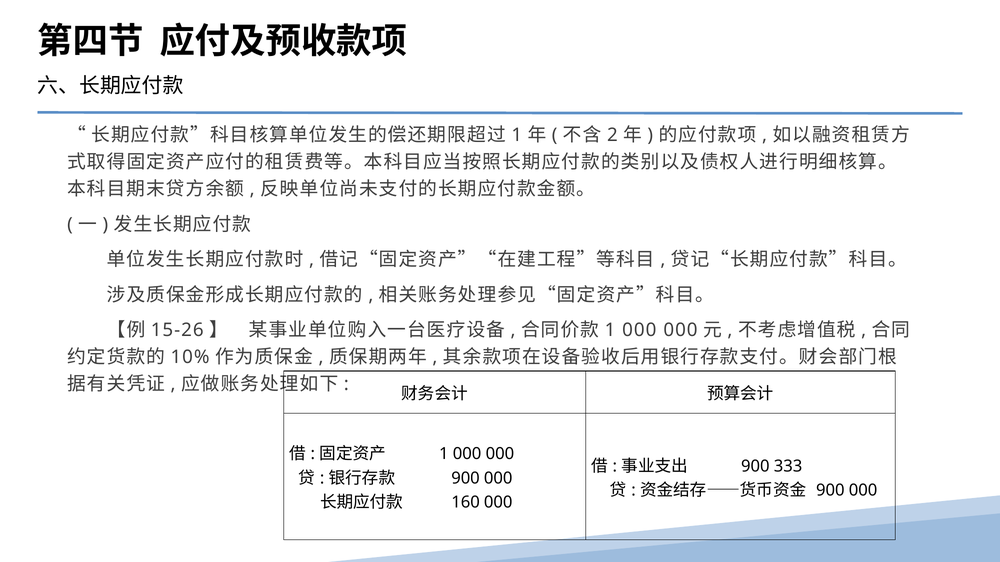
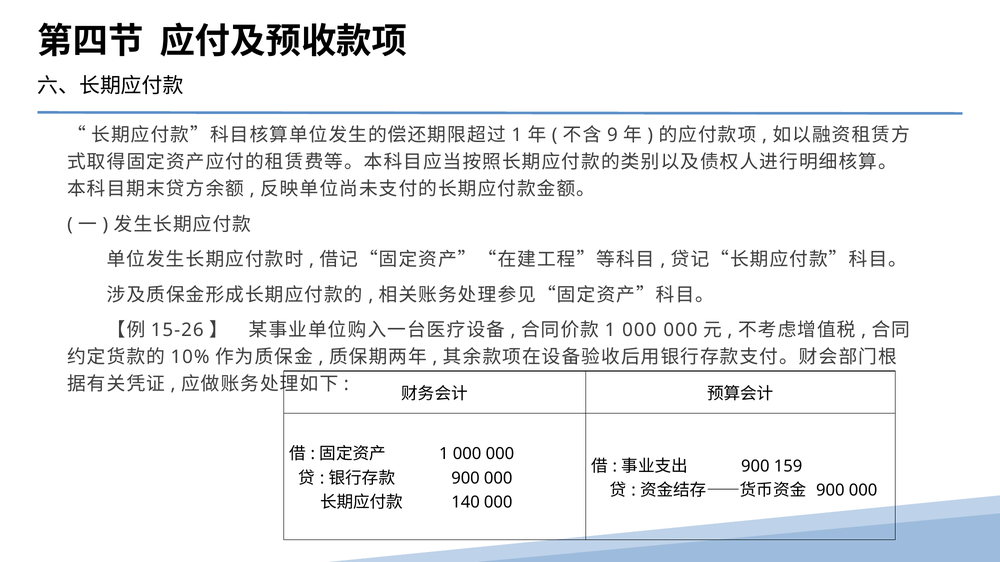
2: 2 -> 9
333: 333 -> 159
160: 160 -> 140
